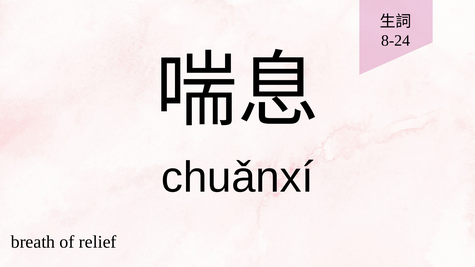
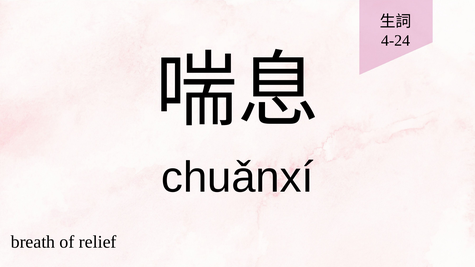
8-24: 8-24 -> 4-24
